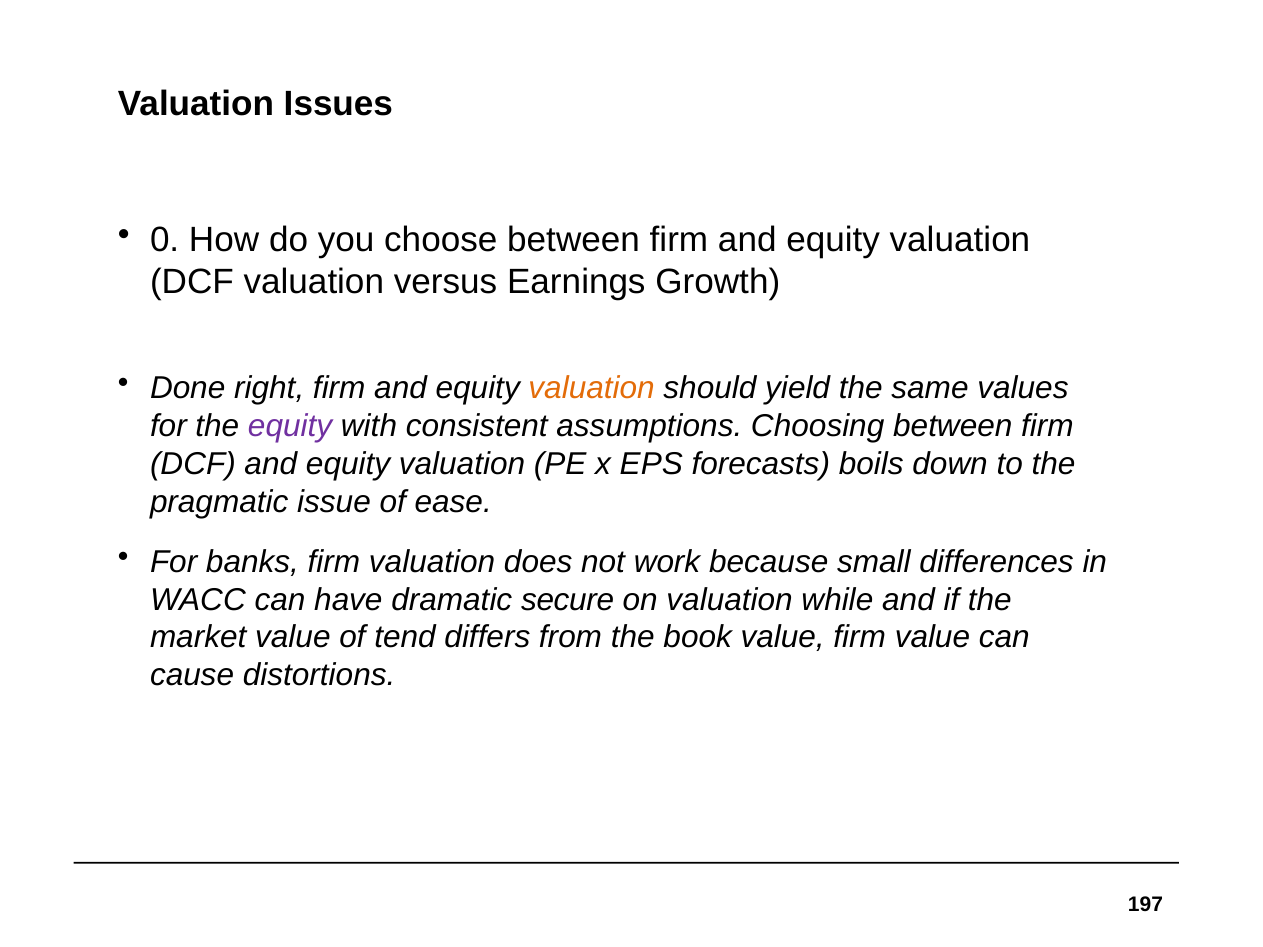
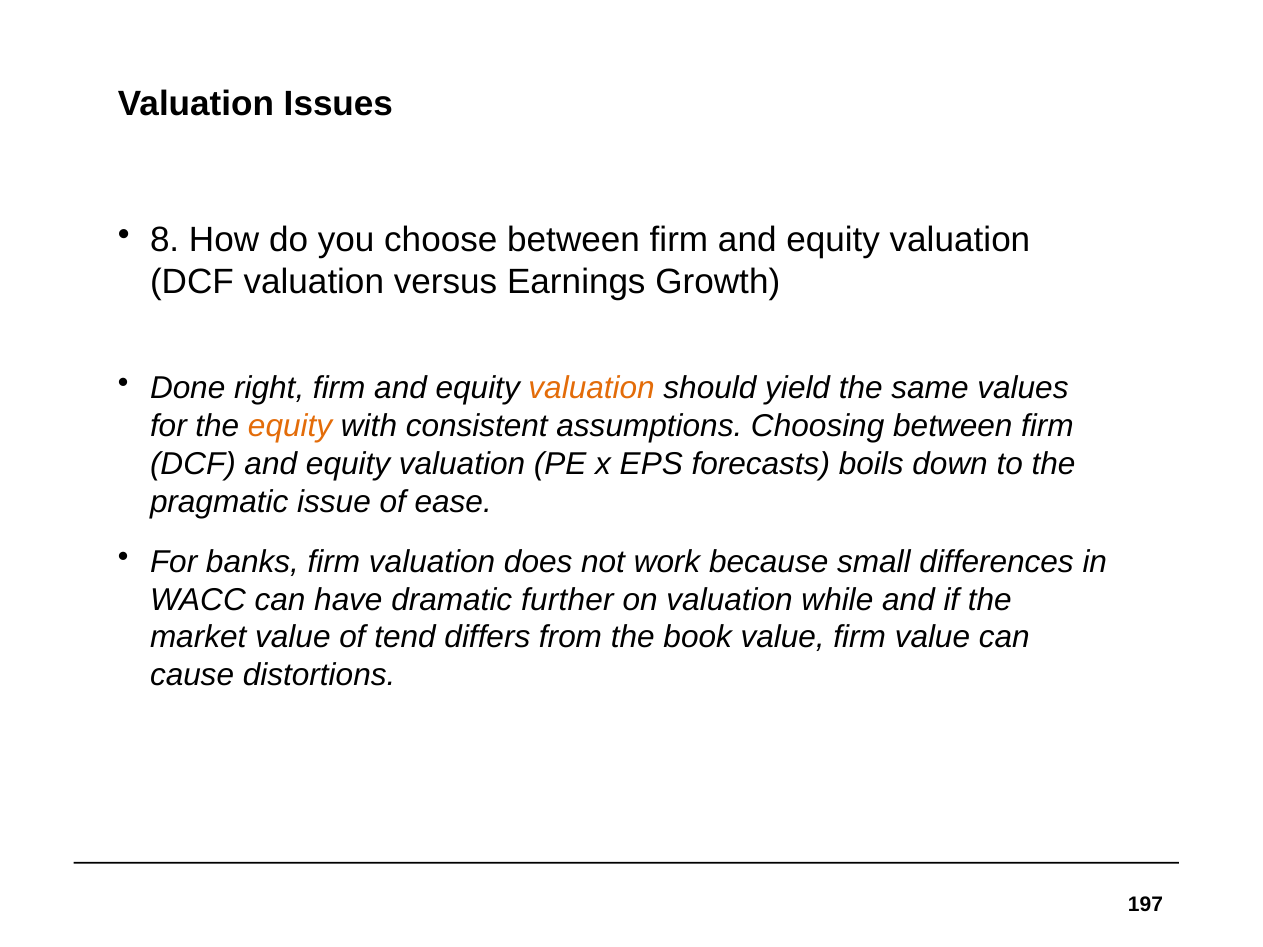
0: 0 -> 8
equity at (290, 426) colour: purple -> orange
secure: secure -> further
